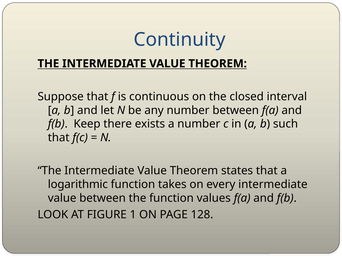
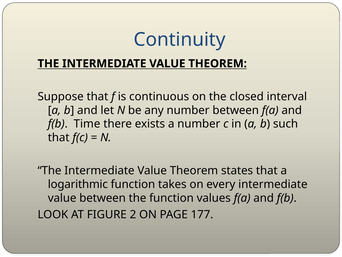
Keep: Keep -> Time
1: 1 -> 2
128: 128 -> 177
